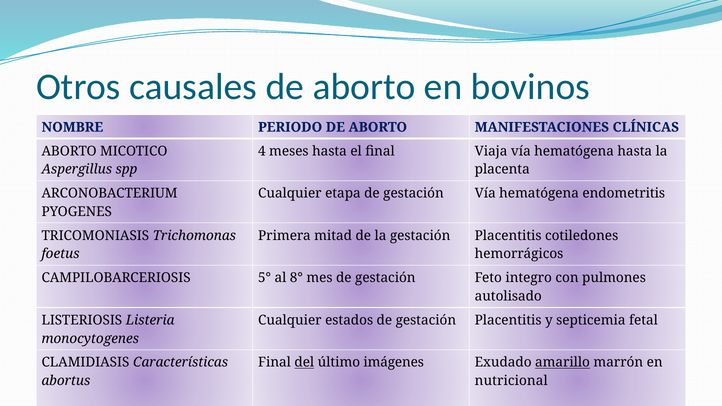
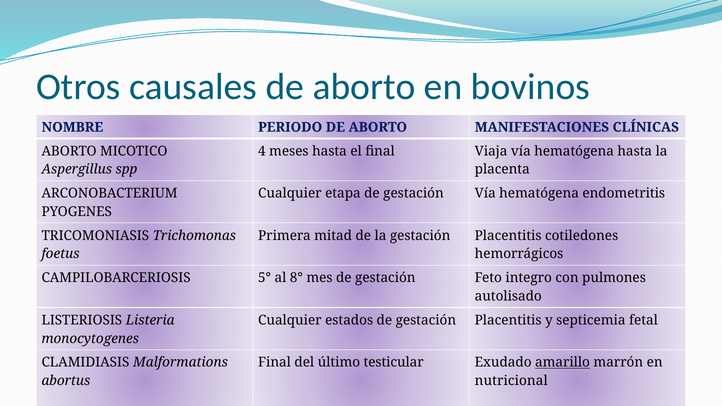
Características: Características -> Malformations
del underline: present -> none
imágenes: imágenes -> testicular
